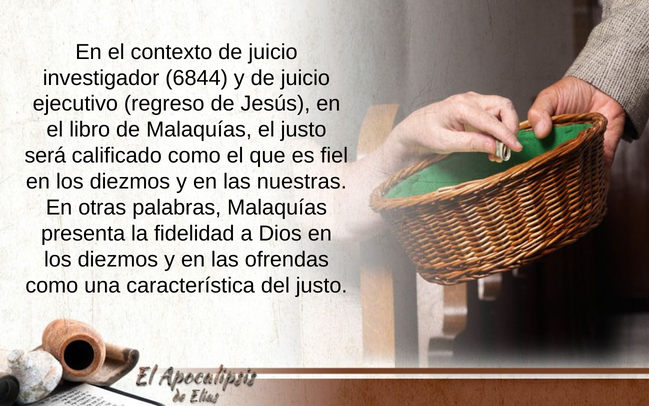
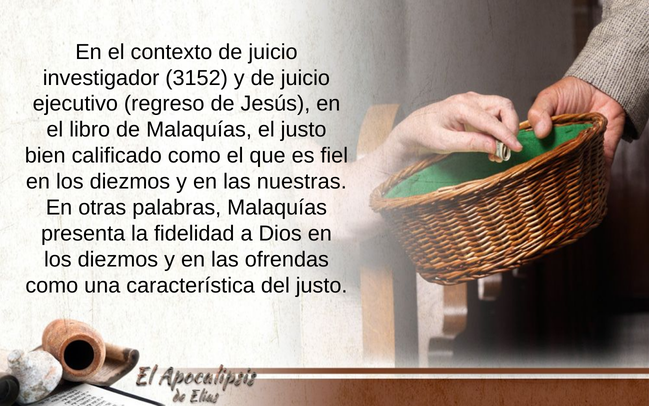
6844: 6844 -> 3152
será: será -> bien
